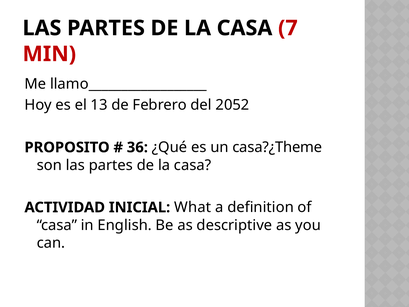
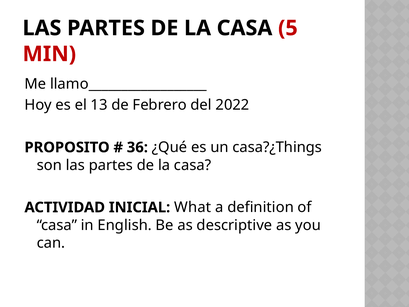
7: 7 -> 5
2052: 2052 -> 2022
casa?¿Theme: casa?¿Theme -> casa?¿Things
